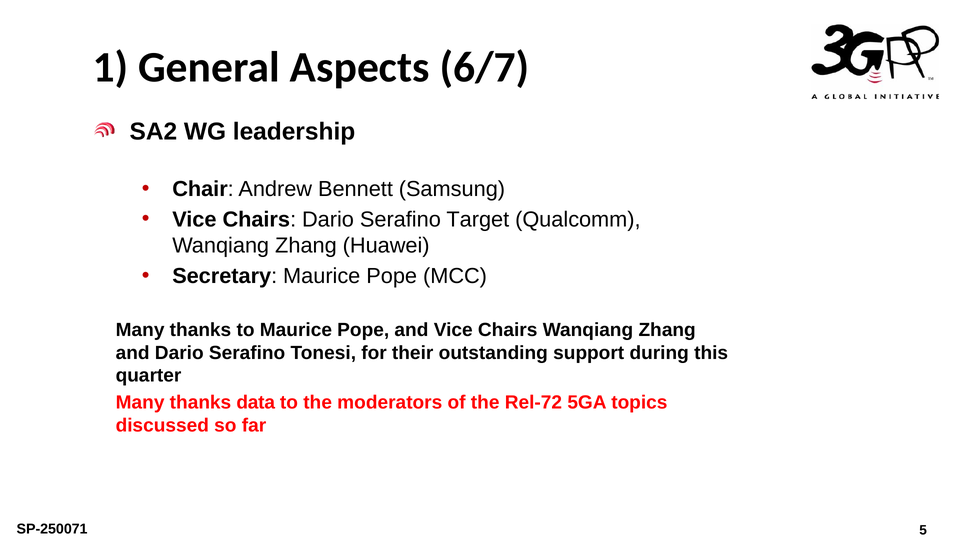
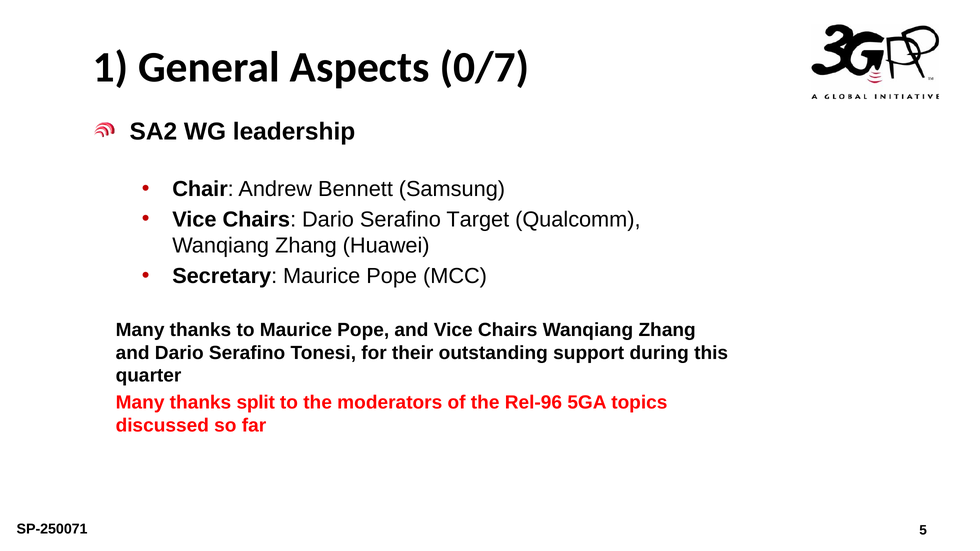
6/7: 6/7 -> 0/7
data: data -> split
Rel-72: Rel-72 -> Rel-96
